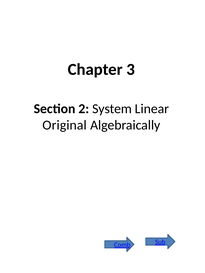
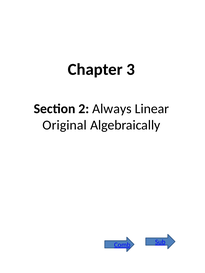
System: System -> Always
